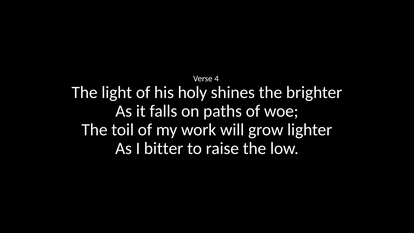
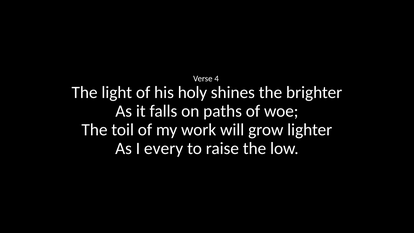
bitter: bitter -> every
